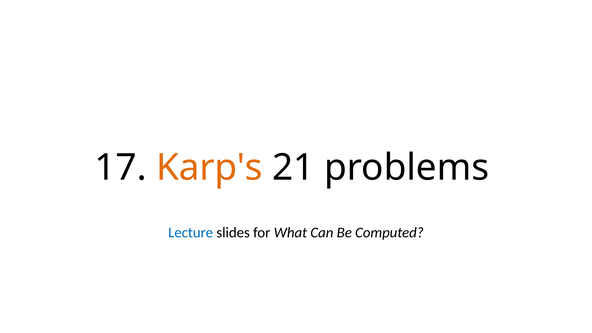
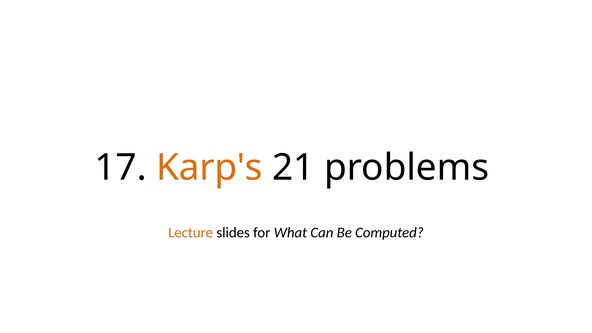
Lecture colour: blue -> orange
